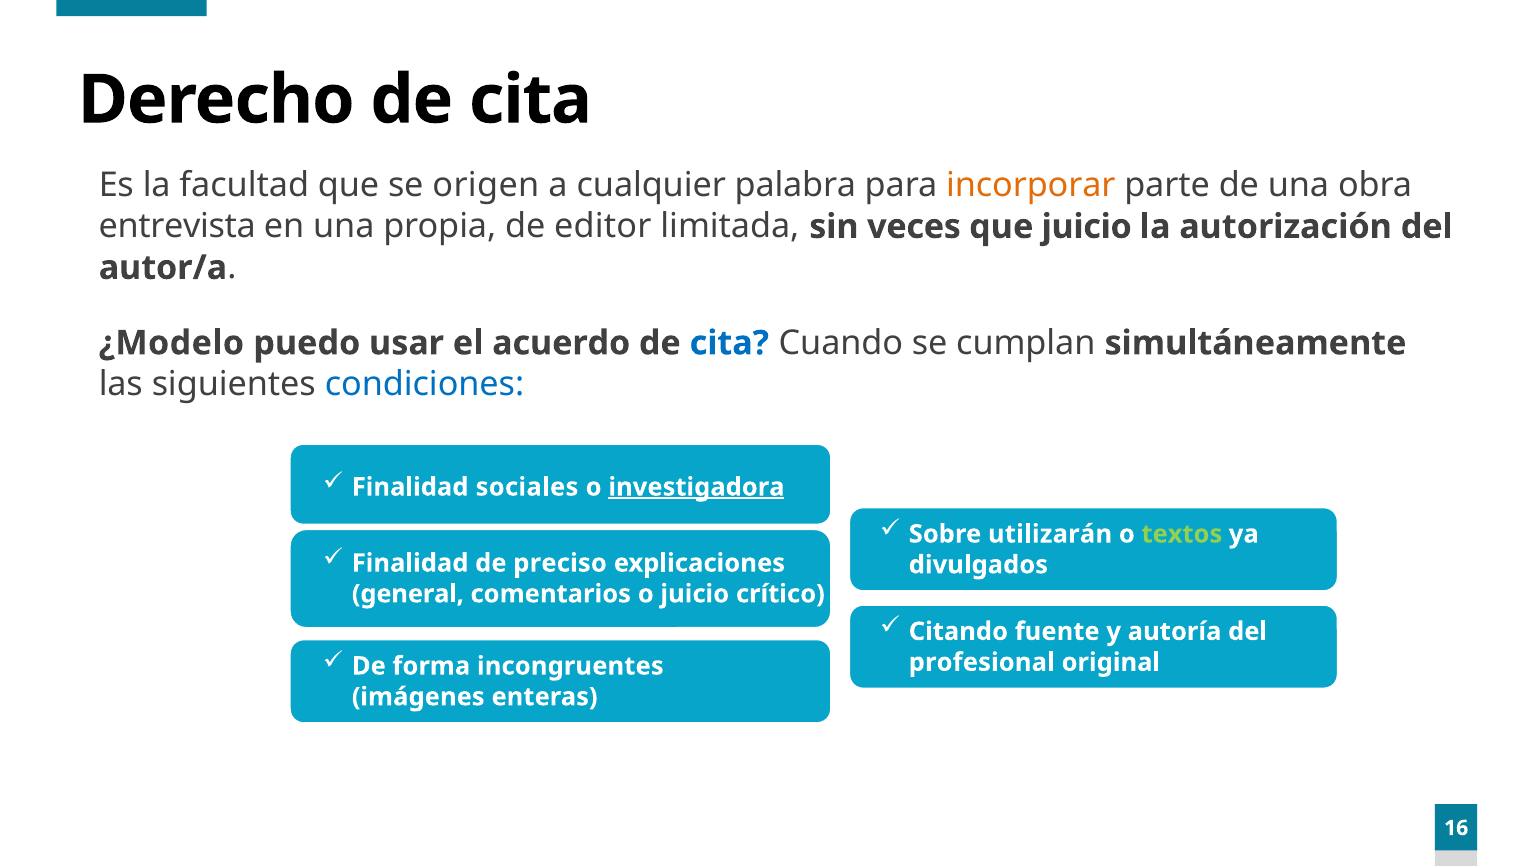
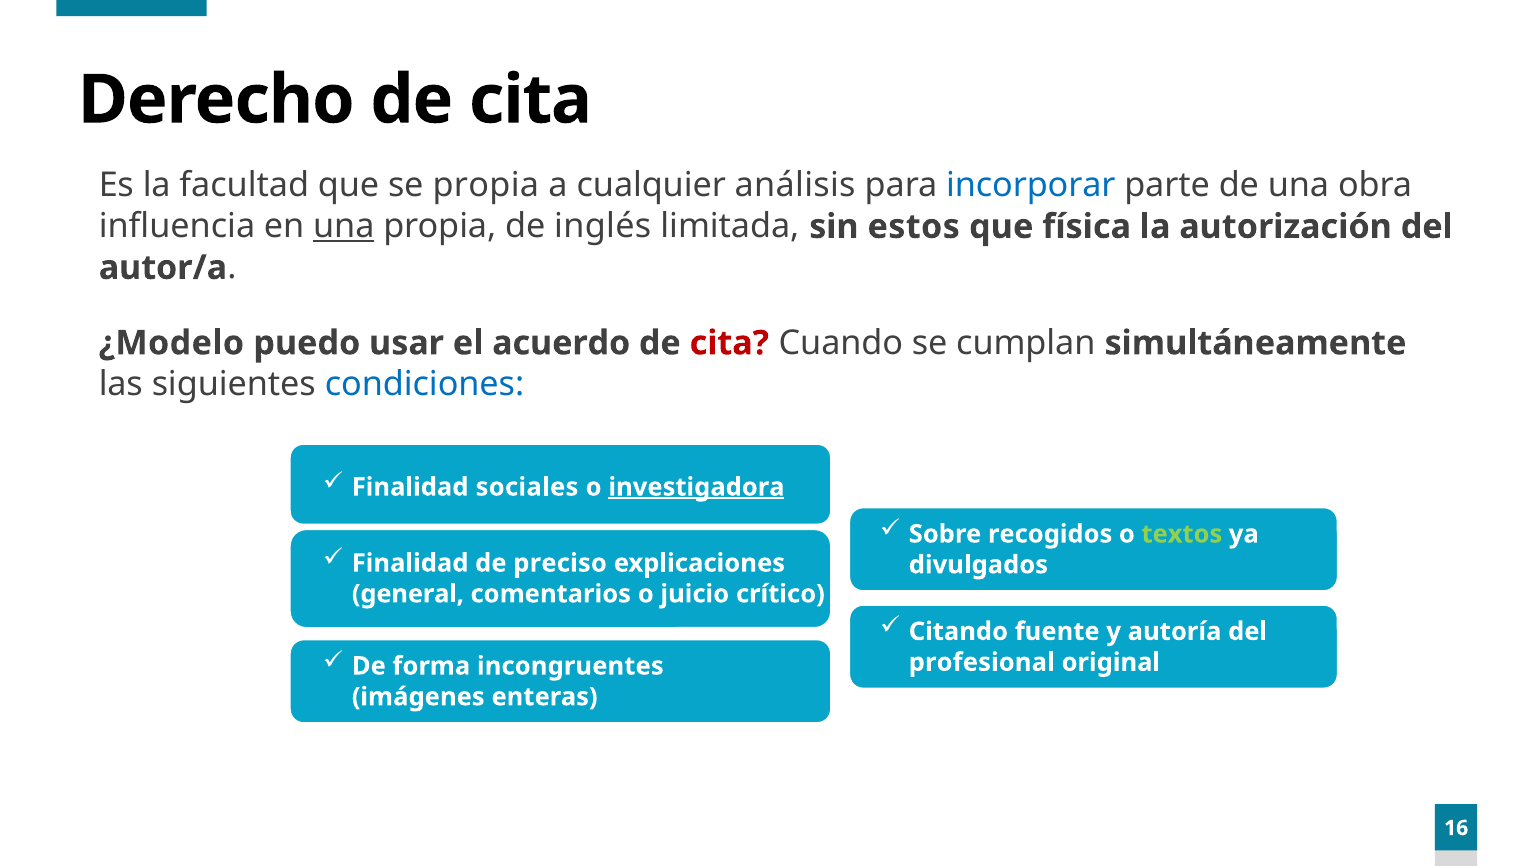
se origen: origen -> propia
palabra: palabra -> análisis
incorporar colour: orange -> blue
entrevista: entrevista -> influencia
una at (344, 227) underline: none -> present
editor: editor -> inglés
veces: veces -> estos
que juicio: juicio -> física
cita at (729, 343) colour: blue -> red
utilizarán: utilizarán -> recogidos
